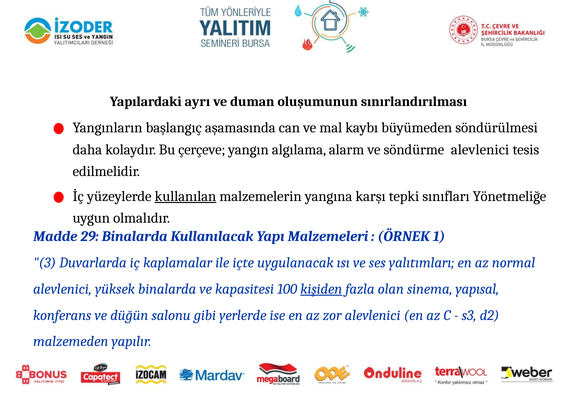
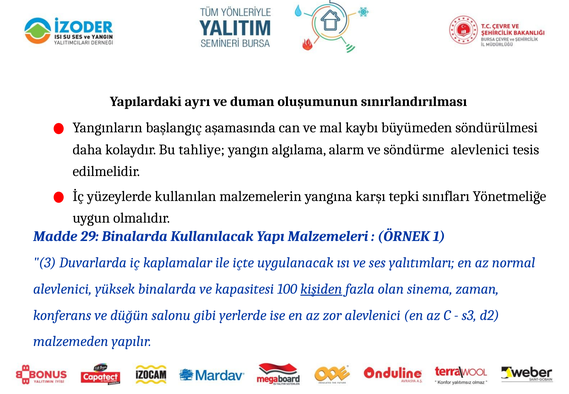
çerçeve: çerçeve -> tahliye
kullanılan underline: present -> none
yapısal: yapısal -> zaman
